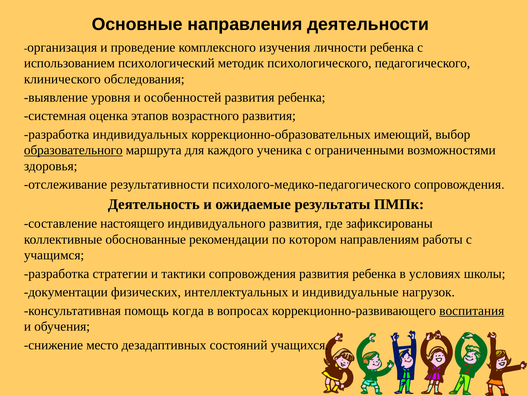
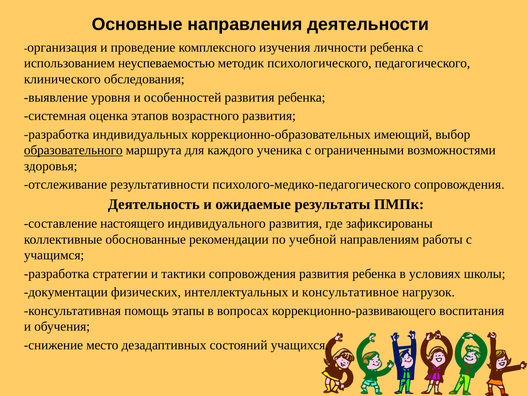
психологический: психологический -> неуспеваемостью
котором: котором -> учебной
индивидуальные: индивидуальные -> консультативное
когда: когда -> этапы
воспитания underline: present -> none
